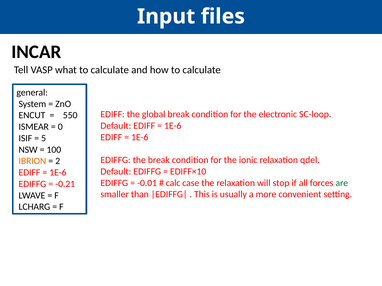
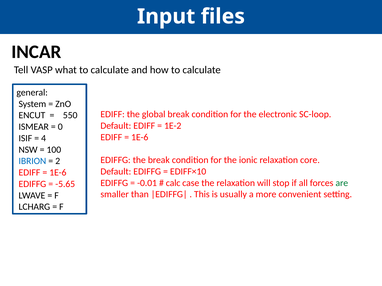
1E-6 at (173, 126): 1E-6 -> 1E-2
5: 5 -> 4
qdel: qdel -> core
IBRION colour: orange -> blue
-0.21: -0.21 -> -5.65
